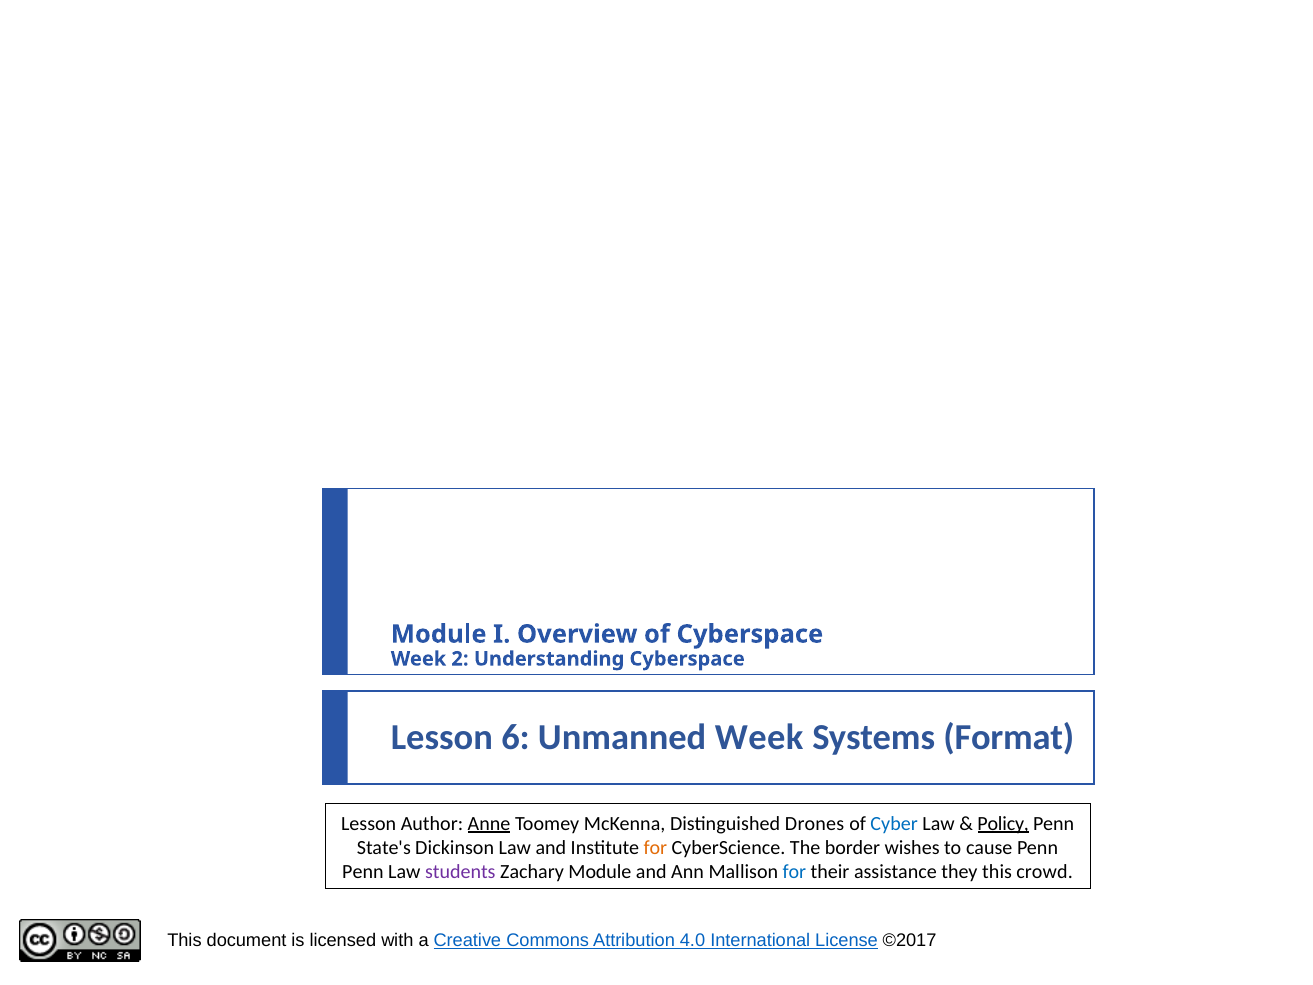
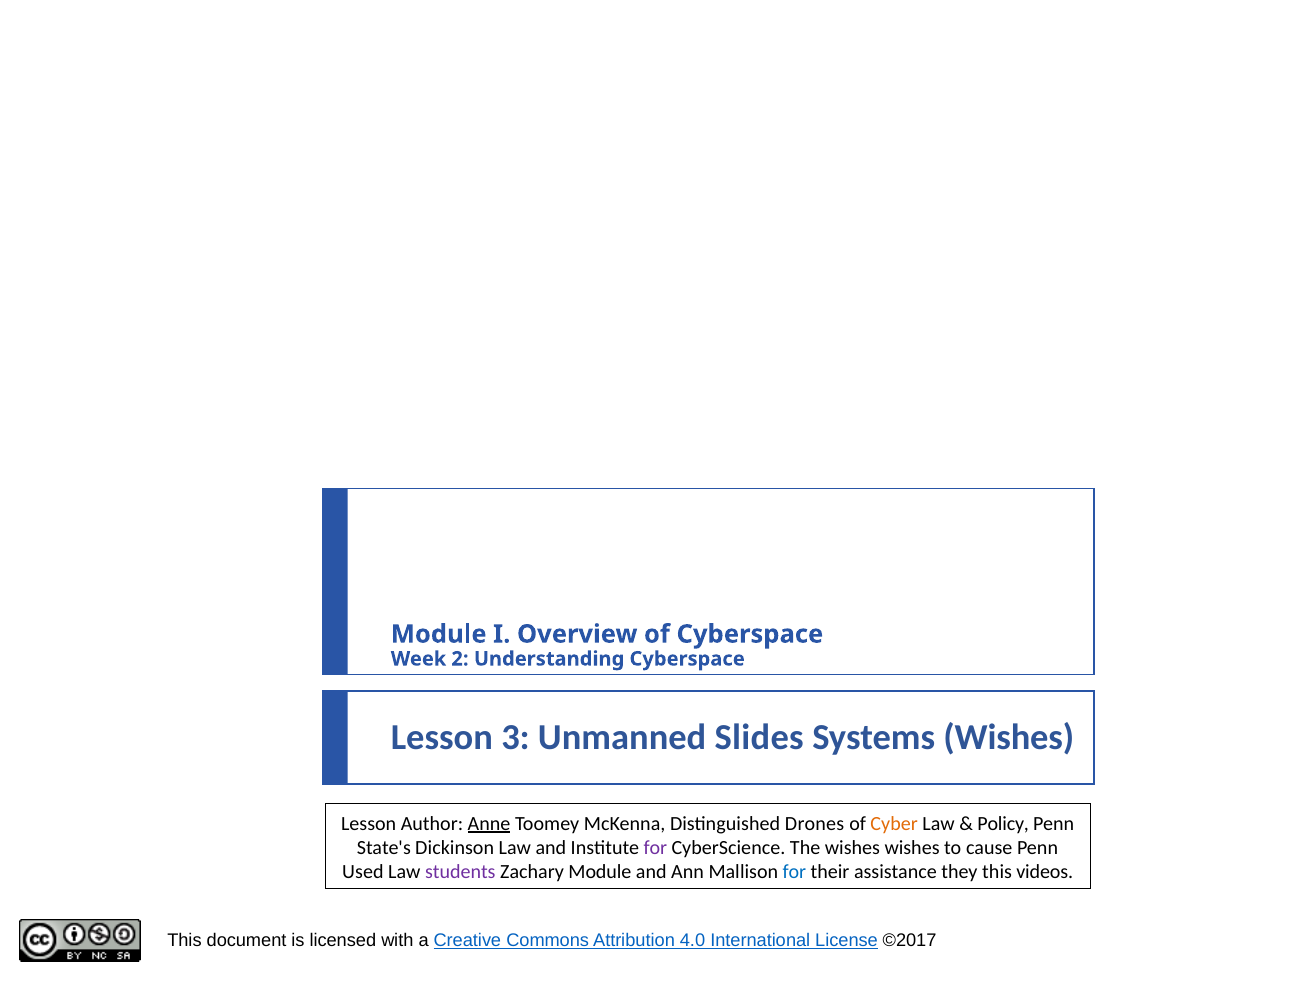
6: 6 -> 3
Unmanned Week: Week -> Slides
Systems Format: Format -> Wishes
Cyber colour: blue -> orange
Policy underline: present -> none
for at (655, 847) colour: orange -> purple
The border: border -> wishes
Penn at (363, 871): Penn -> Used
crowd: crowd -> videos
